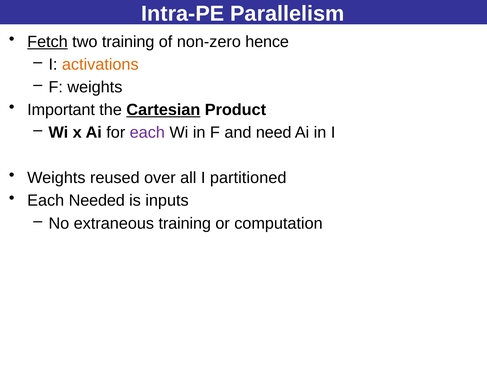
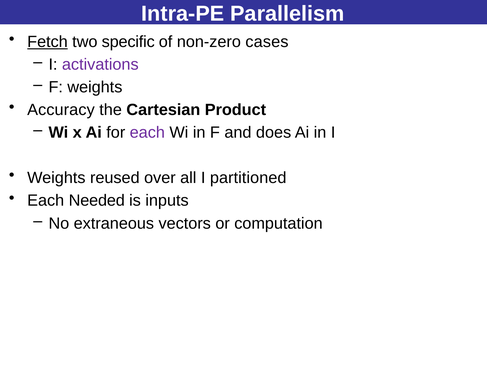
two training: training -> specific
hence: hence -> cases
activations colour: orange -> purple
Important: Important -> Accuracy
Cartesian underline: present -> none
need: need -> does
extraneous training: training -> vectors
